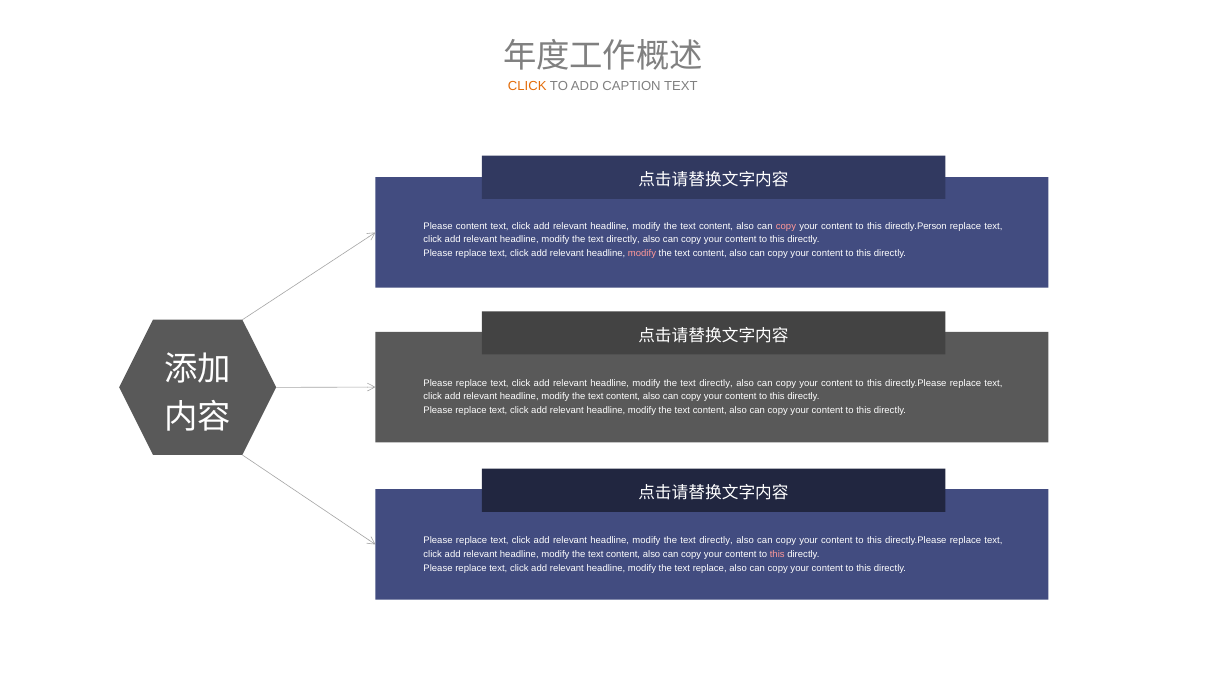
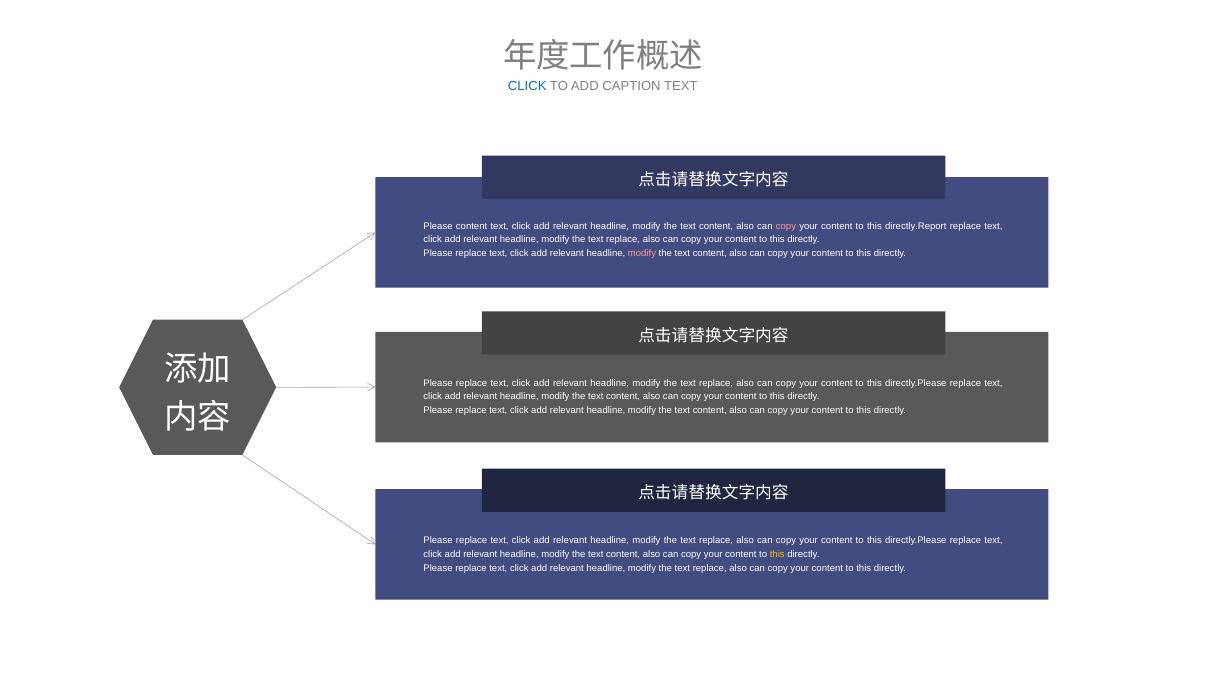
CLICK at (527, 86) colour: orange -> blue
directly.Person: directly.Person -> directly.Report
directly at (623, 240): directly -> replace
directly at (716, 383): directly -> replace
directly at (716, 541): directly -> replace
this at (777, 554) colour: pink -> yellow
